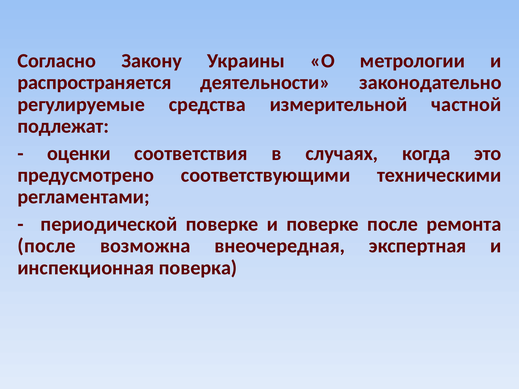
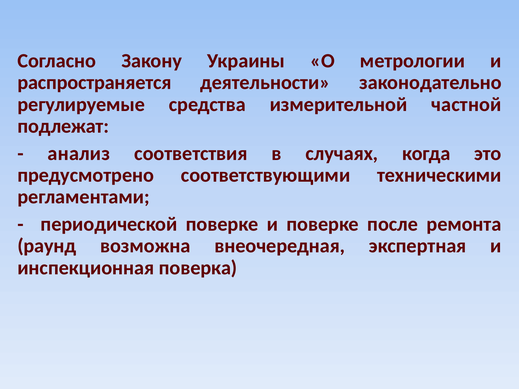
оценки: оценки -> анализ
после at (47, 246): после -> раунд
